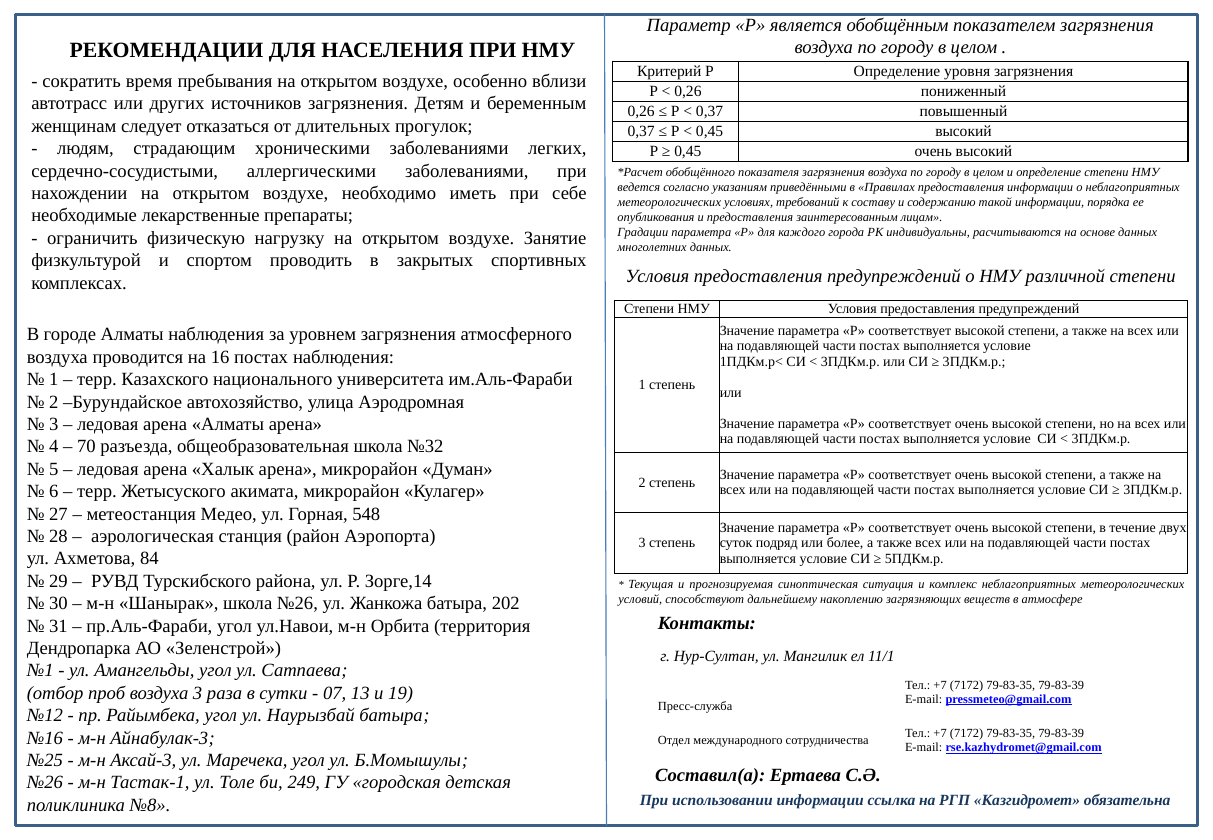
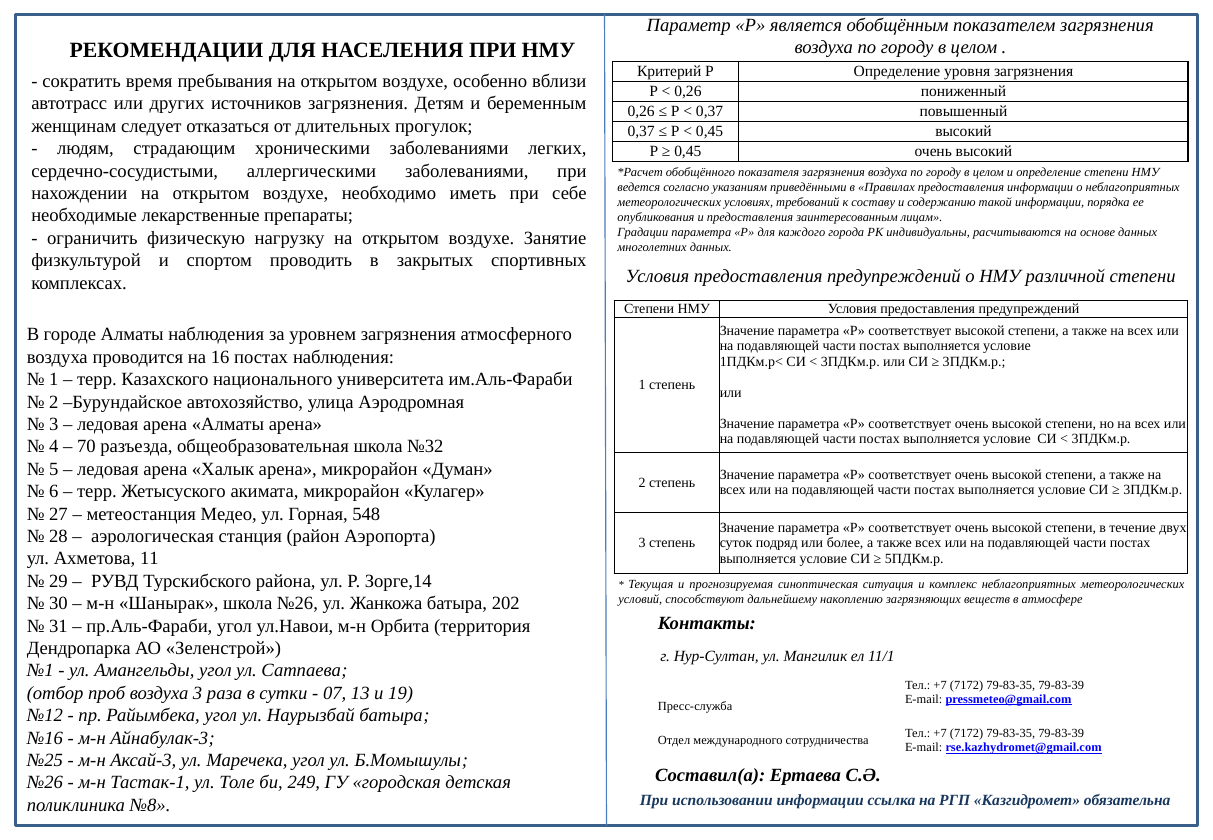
84: 84 -> 11
